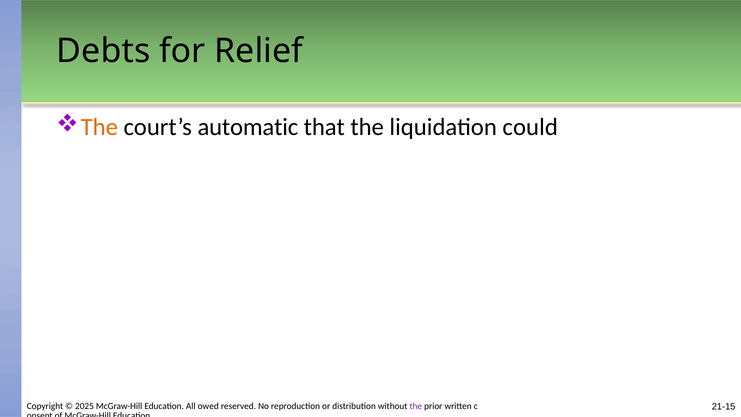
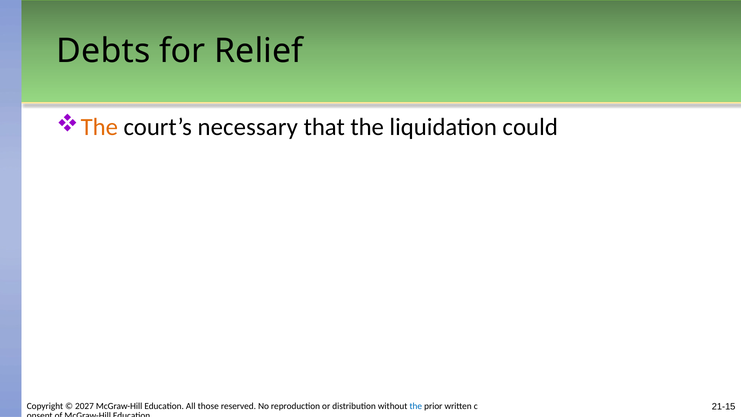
automatic: automatic -> necessary
2025: 2025 -> 2027
owed: owed -> those
the at (416, 406) colour: purple -> blue
